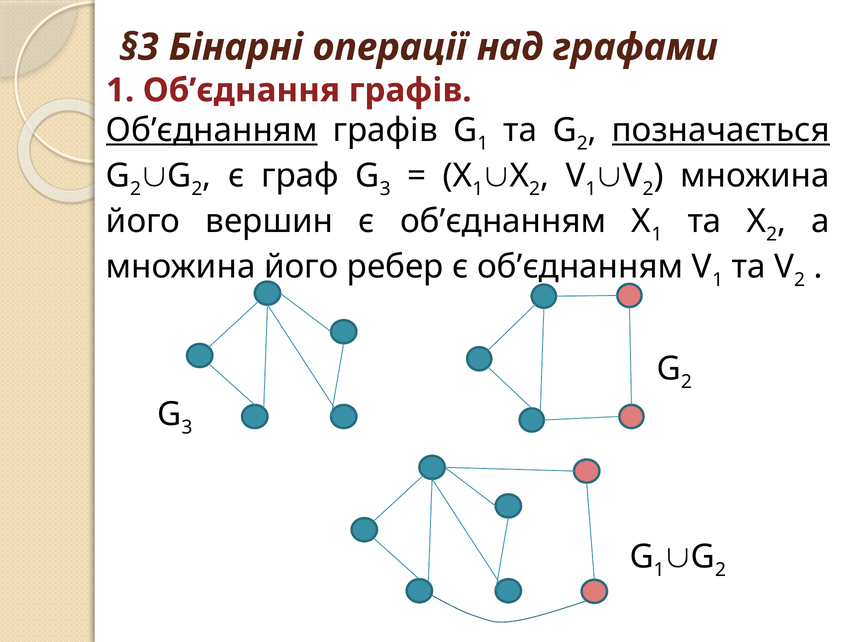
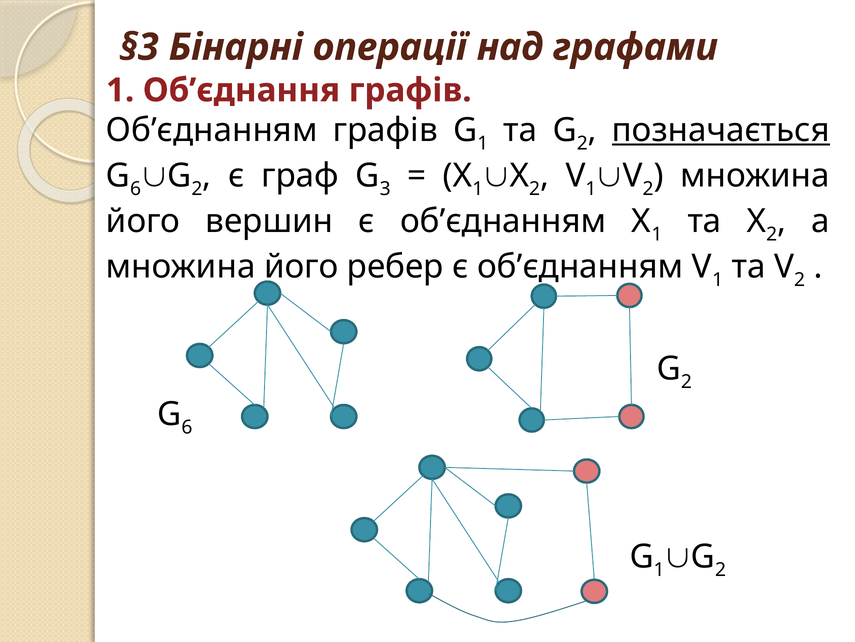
Об’єднанням at (212, 130) underline: present -> none
2 at (136, 189): 2 -> 6
3 at (187, 427): 3 -> 6
